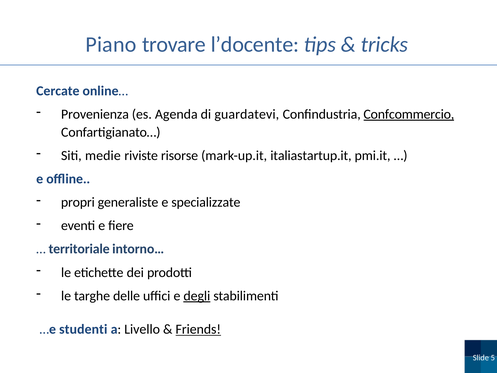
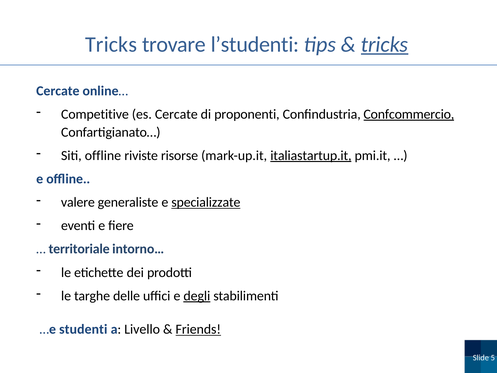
Piano at (111, 44): Piano -> Tricks
l’docente: l’docente -> l’studenti
tricks at (385, 44) underline: none -> present
Provenienza: Provenienza -> Competitive
es Agenda: Agenda -> Cercate
guardatevi: guardatevi -> proponenti
Siti medie: medie -> offline
italiastartup.it underline: none -> present
propri: propri -> valere
specializzate underline: none -> present
